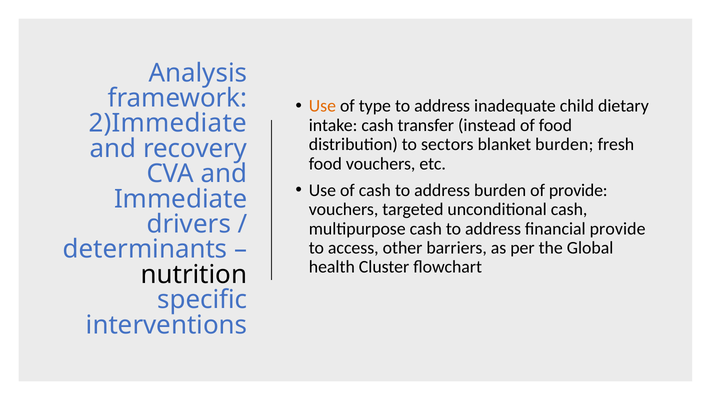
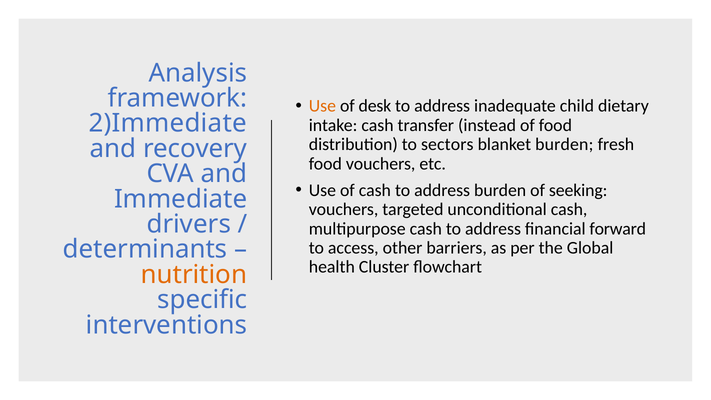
type: type -> desk
of provide: provide -> seeking
financial provide: provide -> forward
nutrition colour: black -> orange
